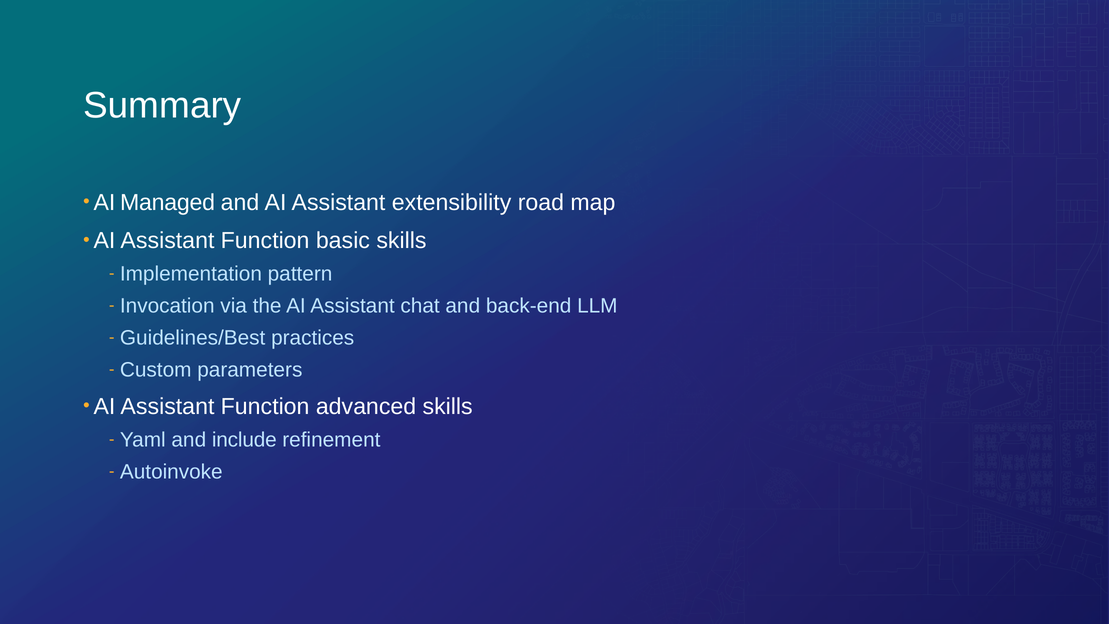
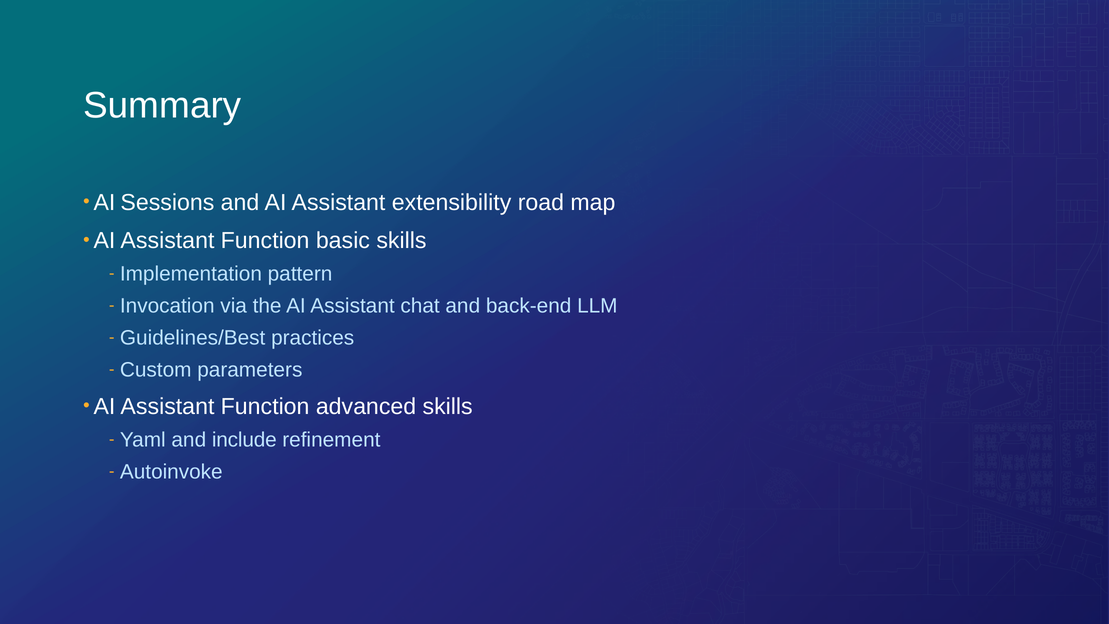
Managed: Managed -> Sessions
